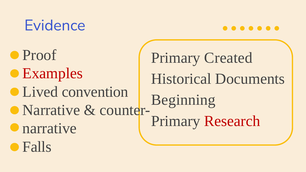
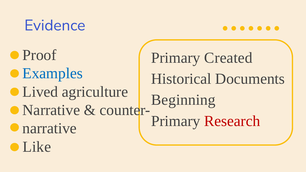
Examples colour: red -> blue
convention: convention -> agriculture
Falls: Falls -> Like
